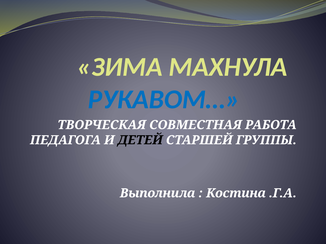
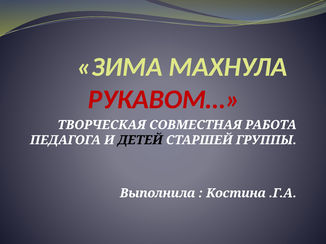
РУКАВОМ… colour: blue -> red
